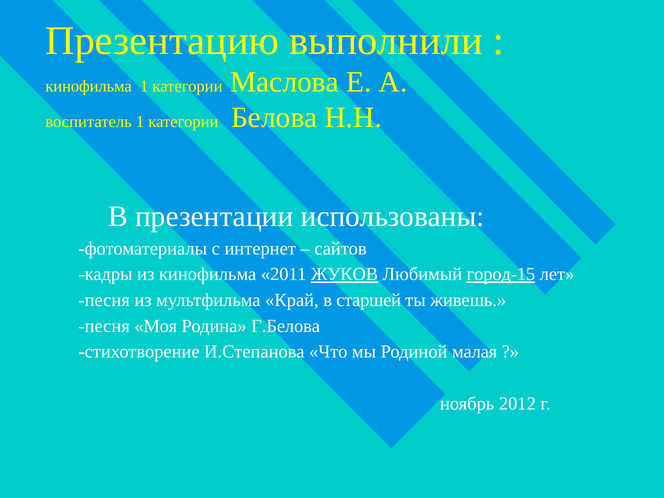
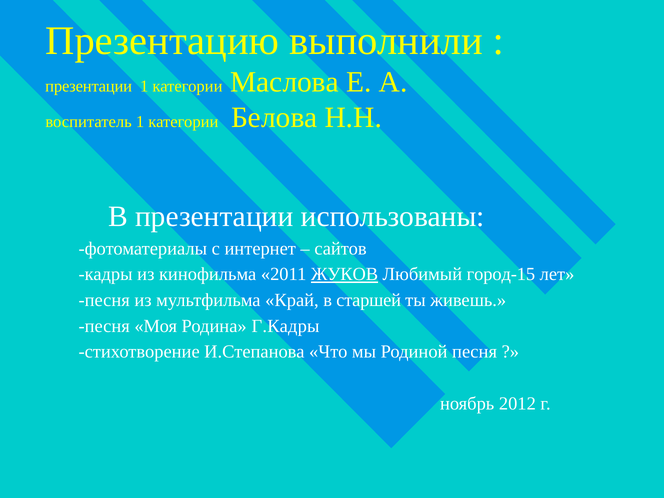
кинофильма at (89, 87): кинофильма -> презентации
город-15 underline: present -> none
Г.Белова: Г.Белова -> Г.Кадры
Родиной малая: малая -> песня
